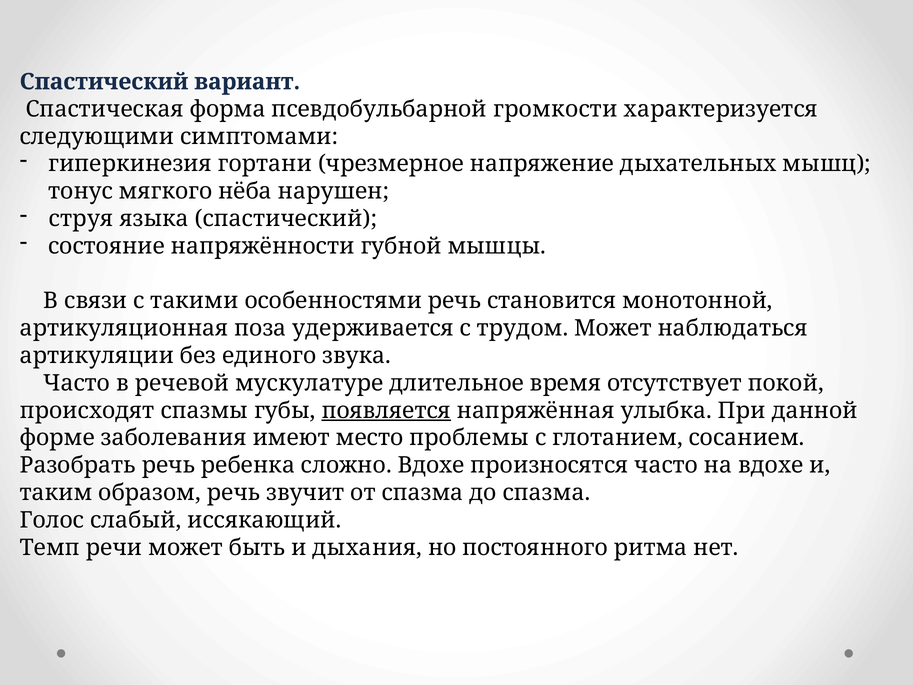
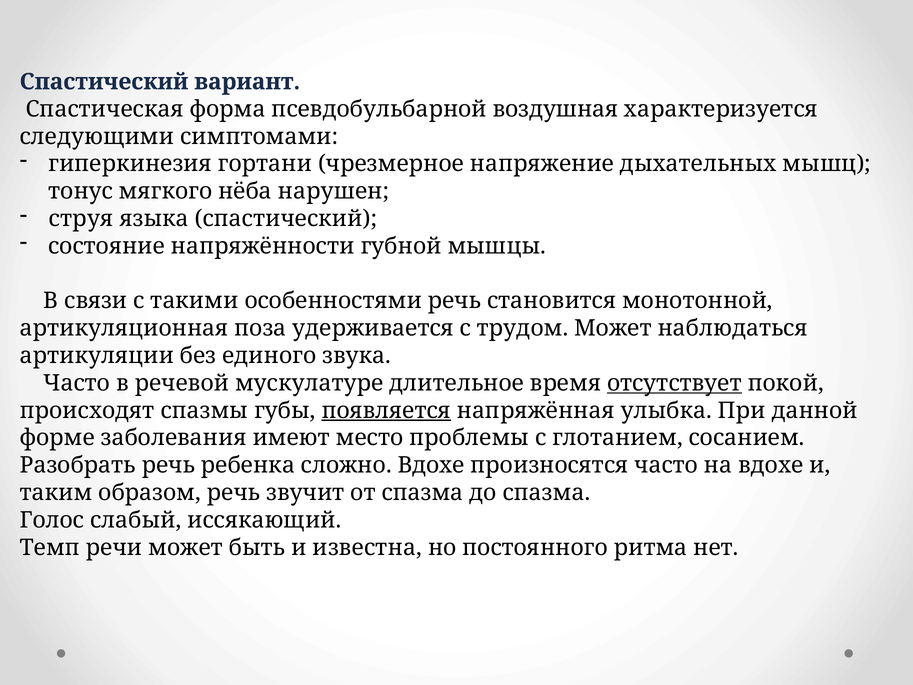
громкости: громкости -> воздушная
отсутствует underline: none -> present
дыхания: дыхания -> известна
